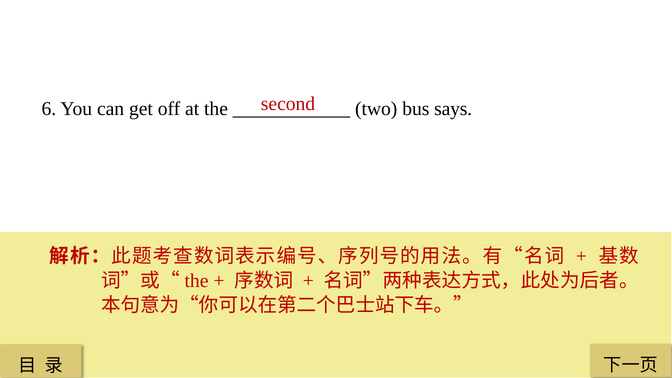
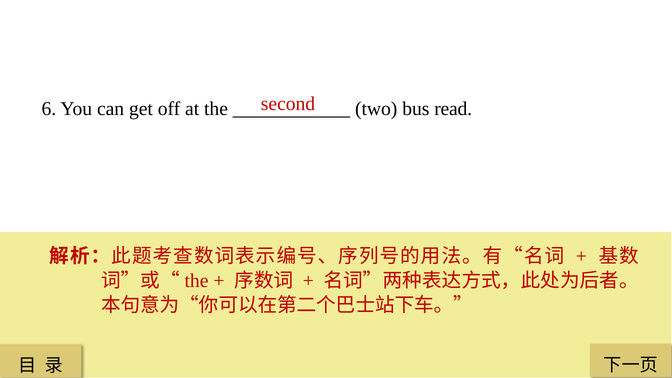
says: says -> read
